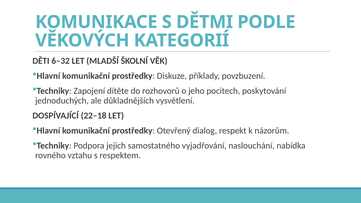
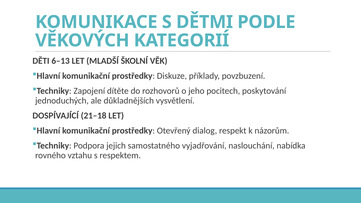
6–32: 6–32 -> 6–13
22–18: 22–18 -> 21–18
